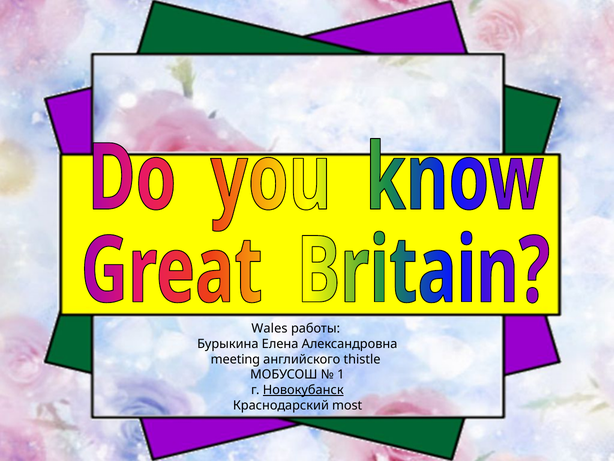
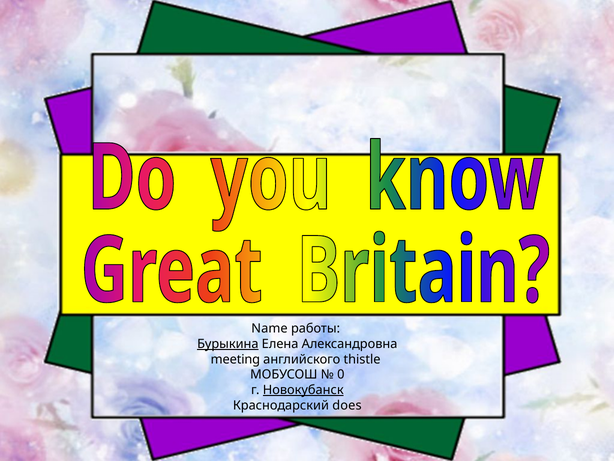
Wales: Wales -> Name
Бурыкина underline: none -> present
1: 1 -> 0
most: most -> does
